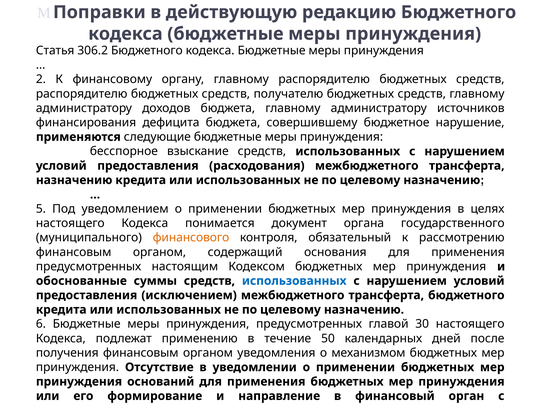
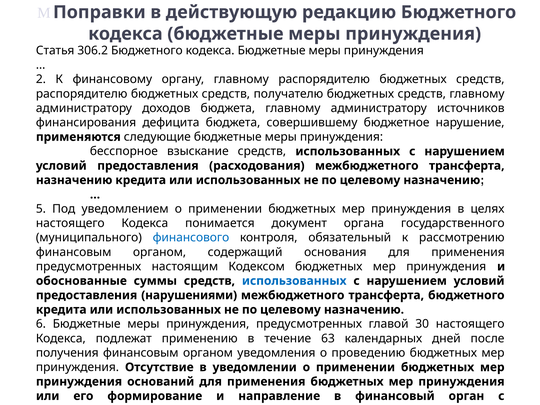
финансового colour: orange -> blue
предоставления исключением: исключением -> нарушениями
50: 50 -> 63
механизмом: механизмом -> проведению
